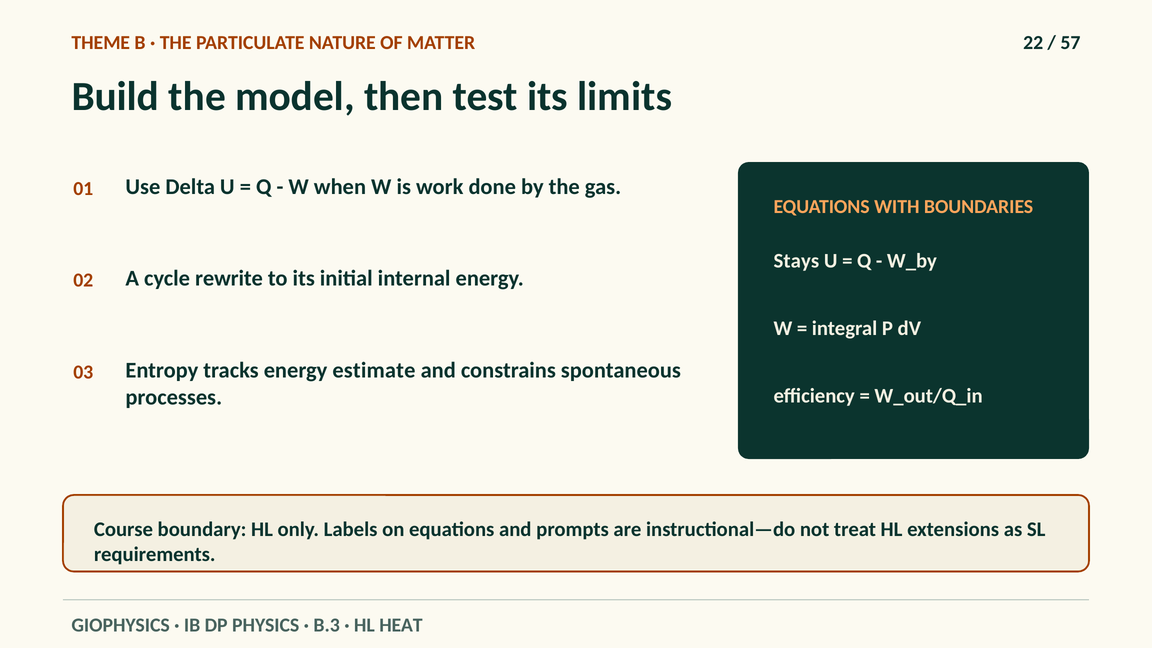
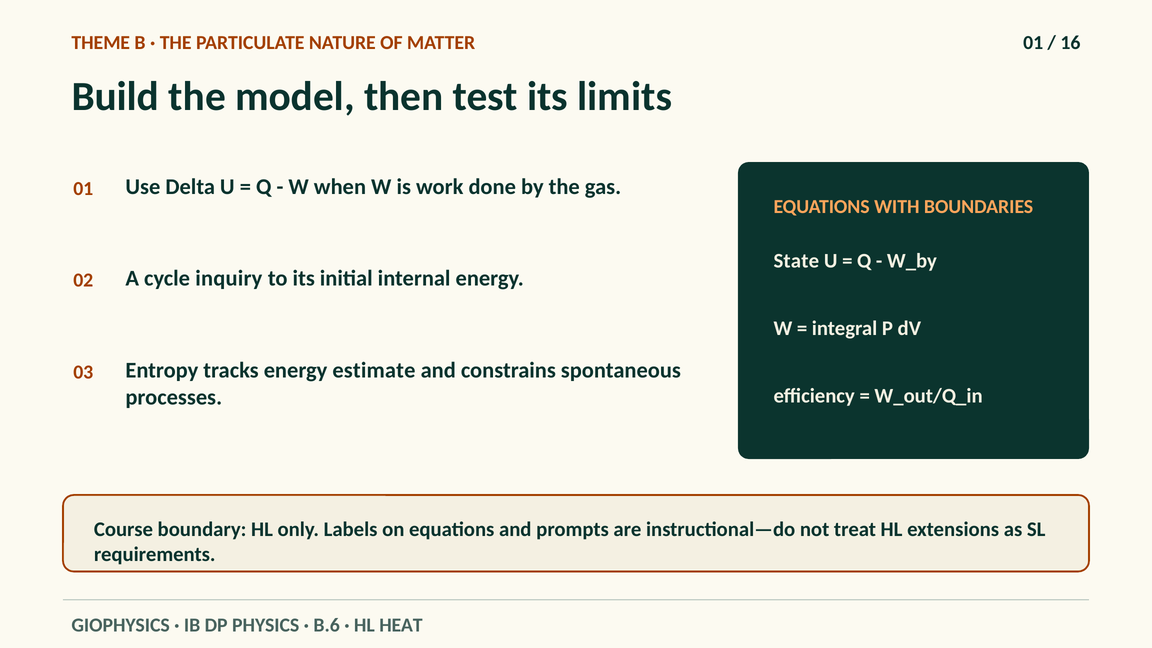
MATTER 22: 22 -> 01
57: 57 -> 16
Stays: Stays -> State
rewrite: rewrite -> inquiry
B.3: B.3 -> B.6
